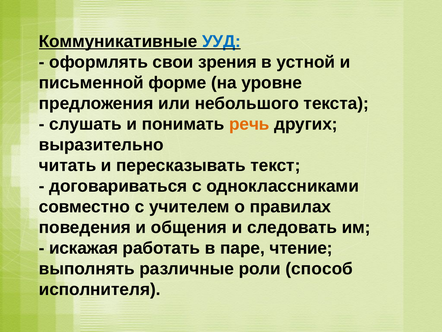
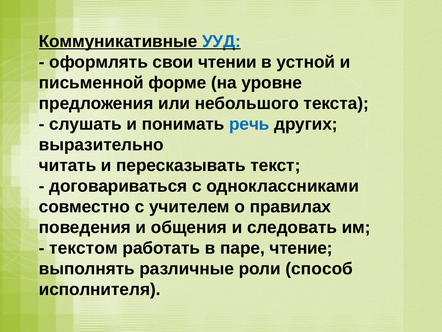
зрения: зрения -> чтении
речь colour: orange -> blue
искажая: искажая -> текстом
